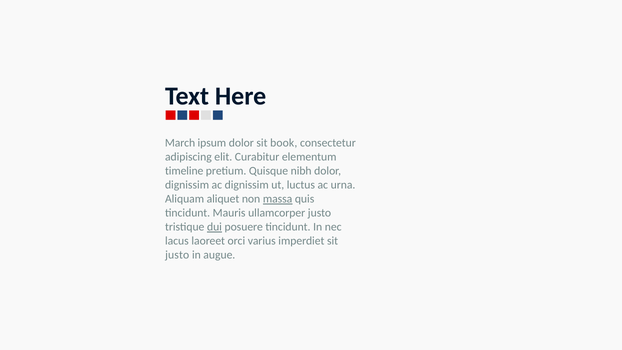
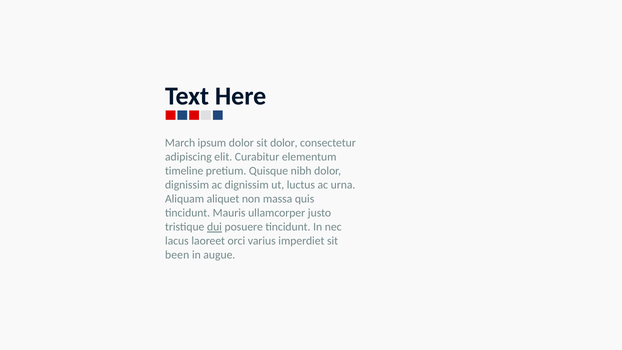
sit book: book -> dolor
massa underline: present -> none
justo at (177, 255): justo -> been
